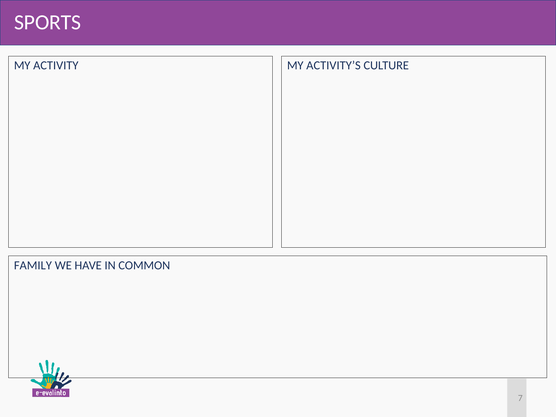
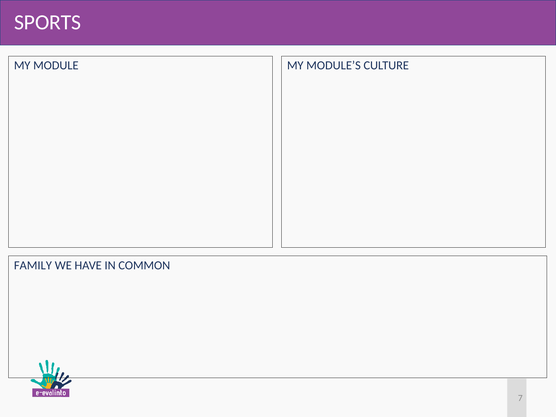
ACTIVITY: ACTIVITY -> MODULE
ACTIVITY’S: ACTIVITY’S -> MODULE’S
